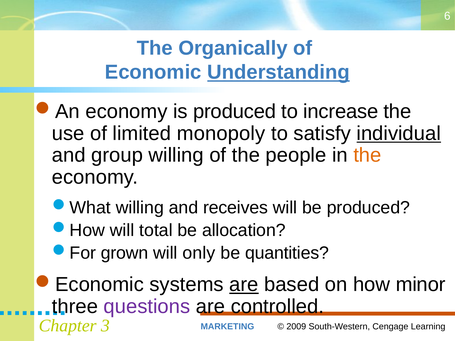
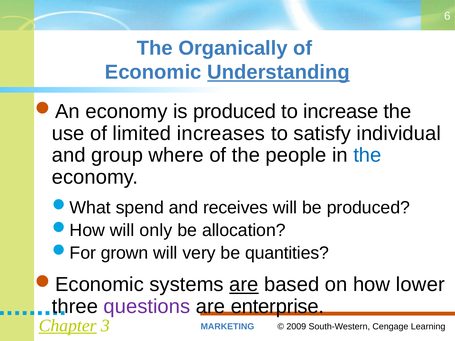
monopoly: monopoly -> increases
individual underline: present -> none
group willing: willing -> where
the at (367, 155) colour: orange -> blue
willing at (140, 208): willing -> spend
total: total -> only
only: only -> very
minor: minor -> lower
controlled: controlled -> enterprise
Chapter underline: none -> present
